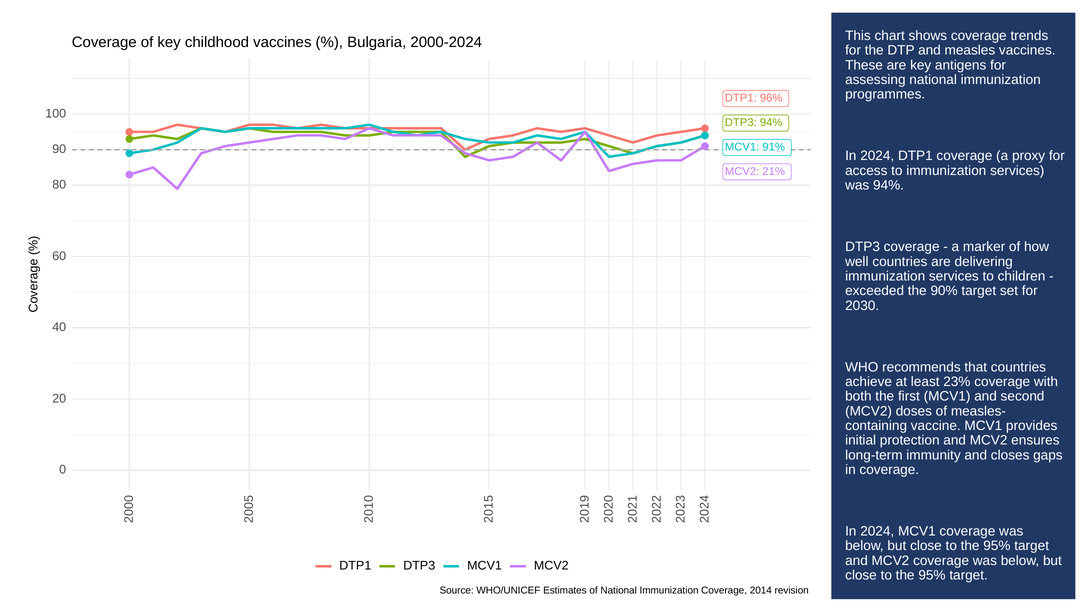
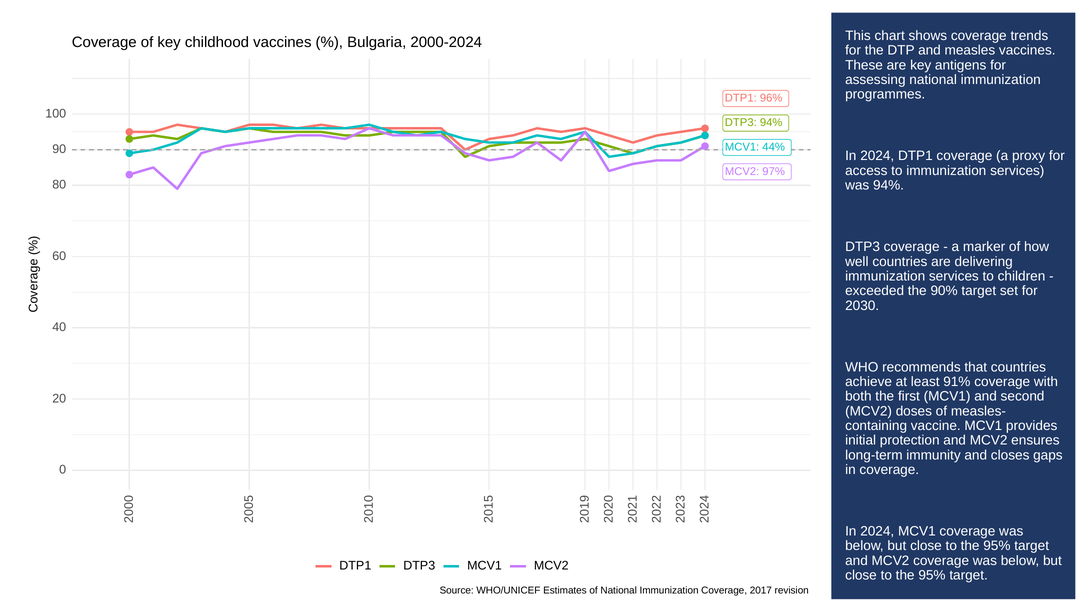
91%: 91% -> 44%
21%: 21% -> 97%
23%: 23% -> 91%
2014: 2014 -> 2017
